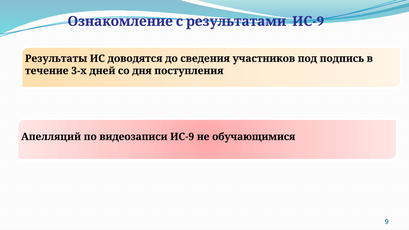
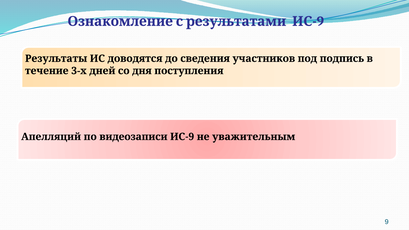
обучающимися: обучающимися -> уважительным
